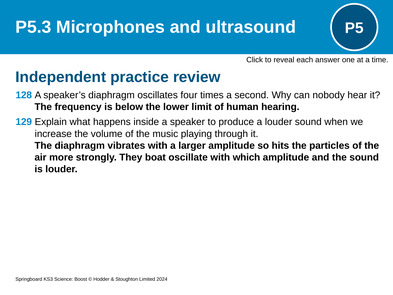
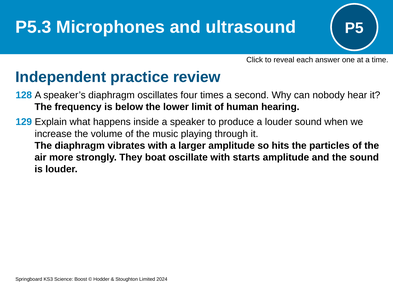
which: which -> starts
